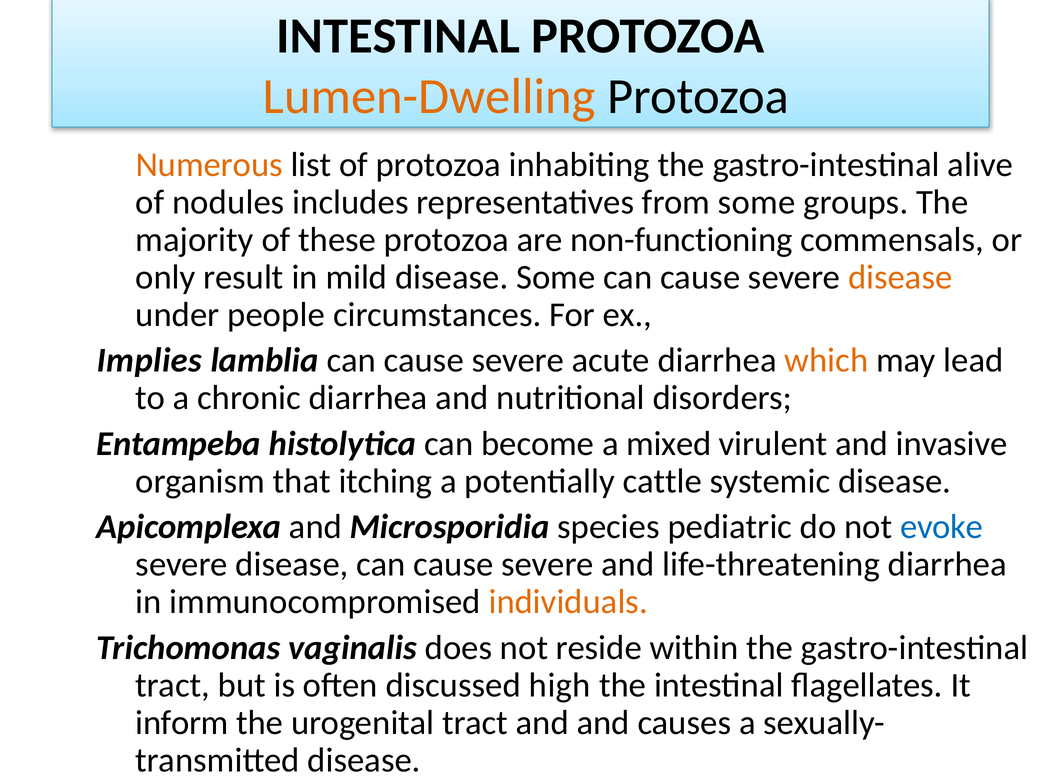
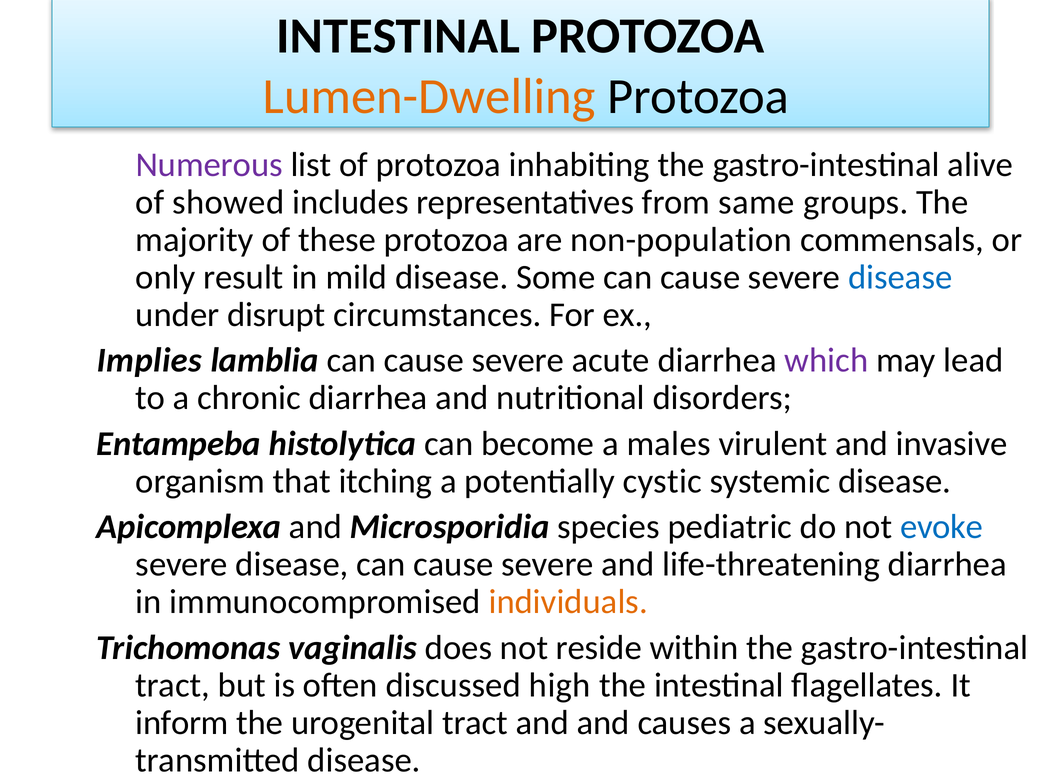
Numerous colour: orange -> purple
nodules: nodules -> showed
from some: some -> same
non-functioning: non-functioning -> non-population
disease at (900, 277) colour: orange -> blue
people: people -> disrupt
which colour: orange -> purple
mixed: mixed -> males
cattle: cattle -> cystic
